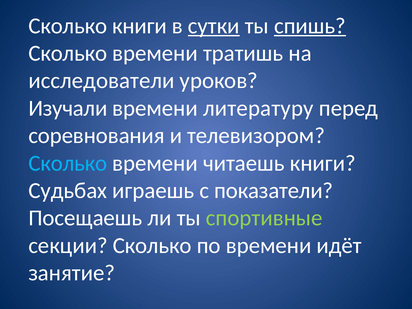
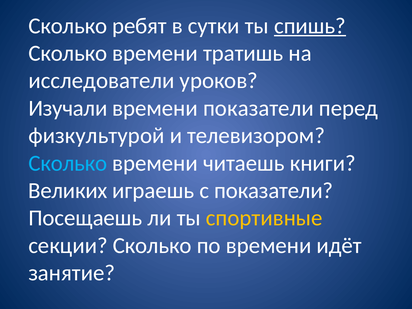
Сколько книги: книги -> ребят
сутки underline: present -> none
времени литературу: литературу -> показатели
соревнования: соревнования -> физкультурой
Судьбах: Судьбах -> Великих
спортивные colour: light green -> yellow
